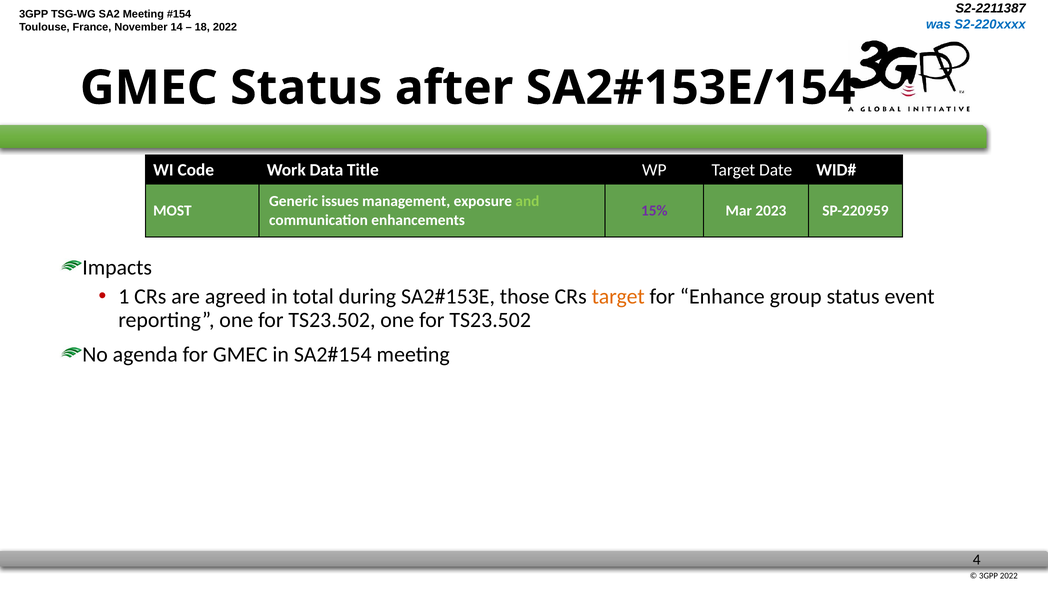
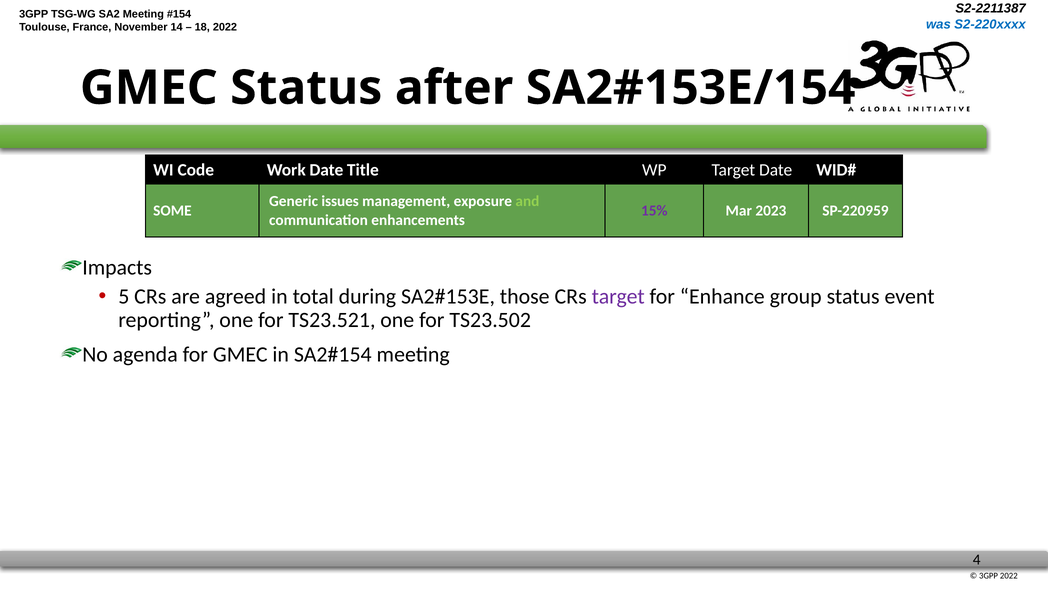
Work Data: Data -> Date
MOST: MOST -> SOME
1: 1 -> 5
target at (618, 297) colour: orange -> purple
reporting one for TS23.502: TS23.502 -> TS23.521
